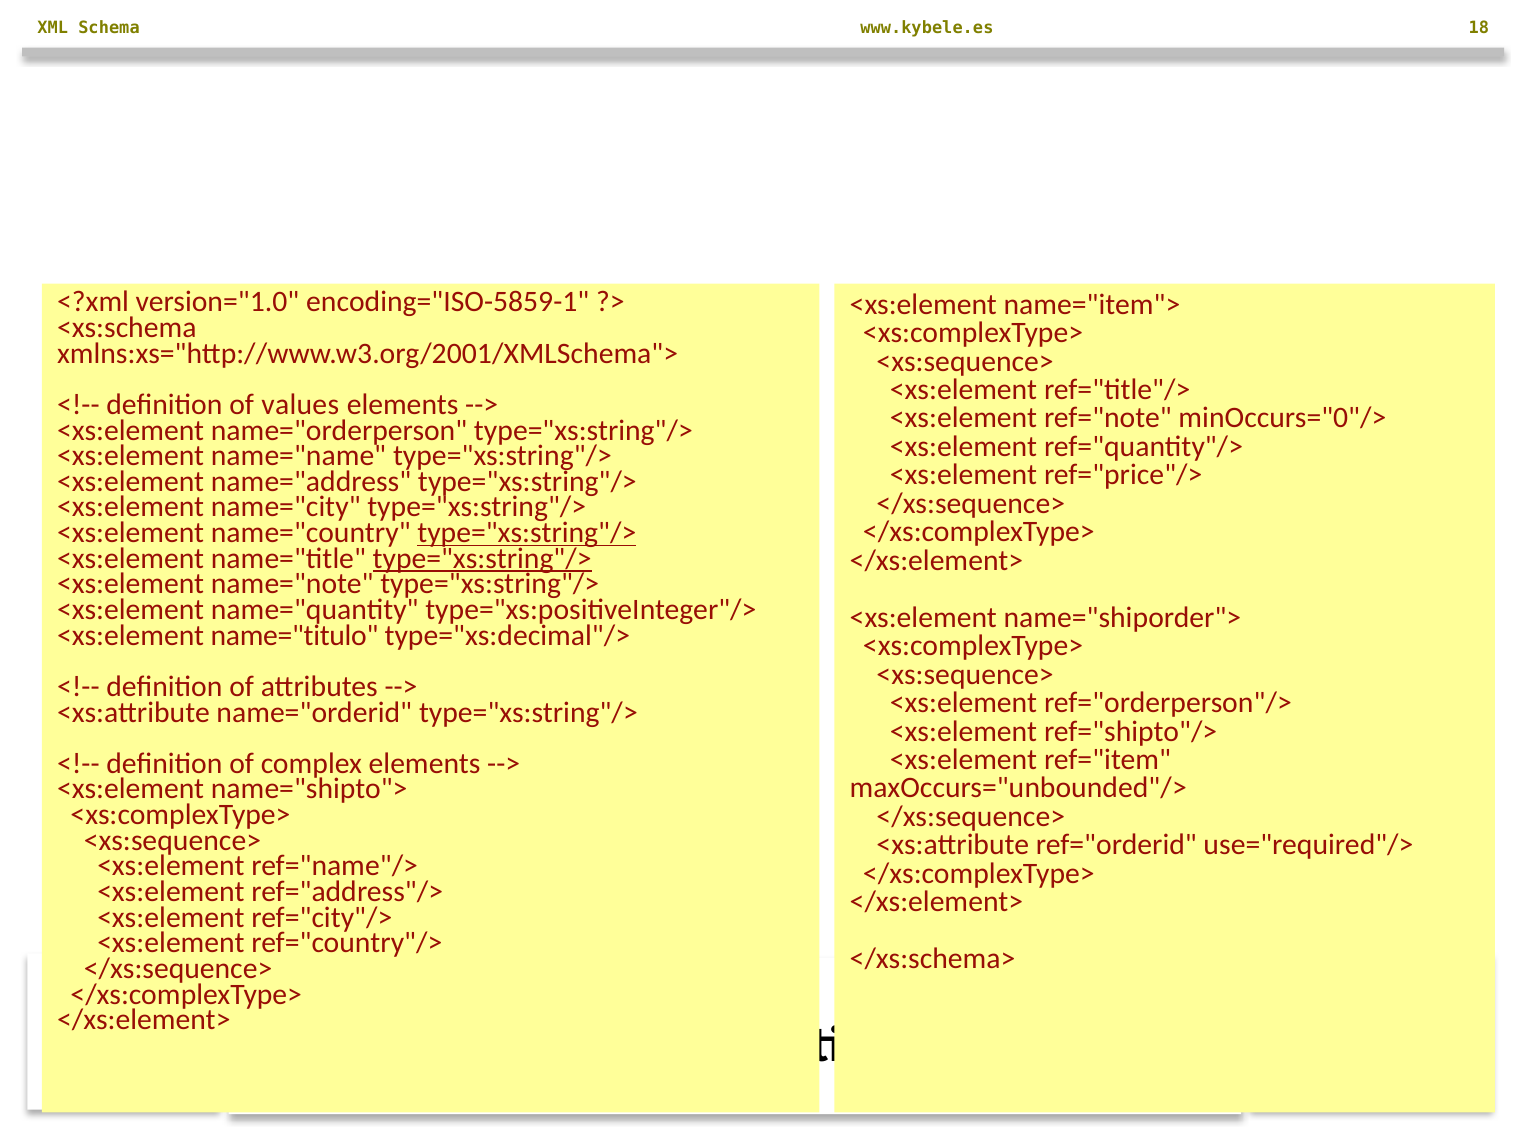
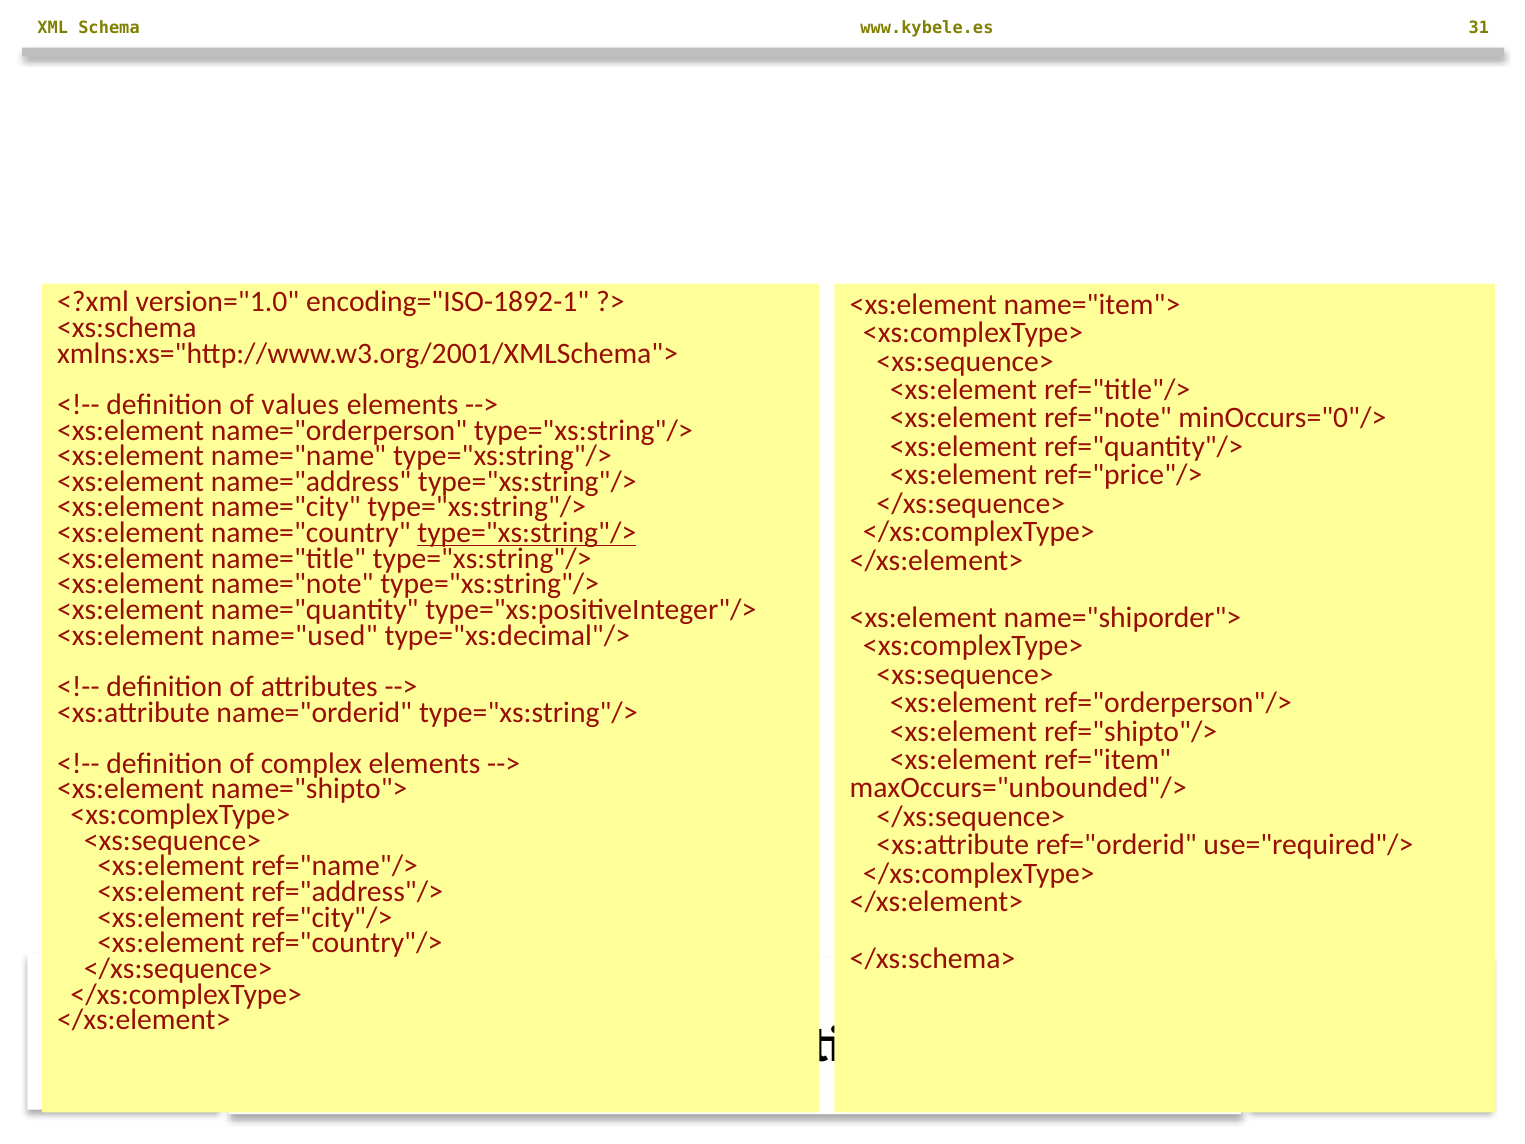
18: 18 -> 31
encoding="ISO-5859-1: encoding="ISO-5859-1 -> encoding="ISO-1892-1
type="xs:string"/> at (482, 558) underline: present -> none
name="titulo: name="titulo -> name="used
